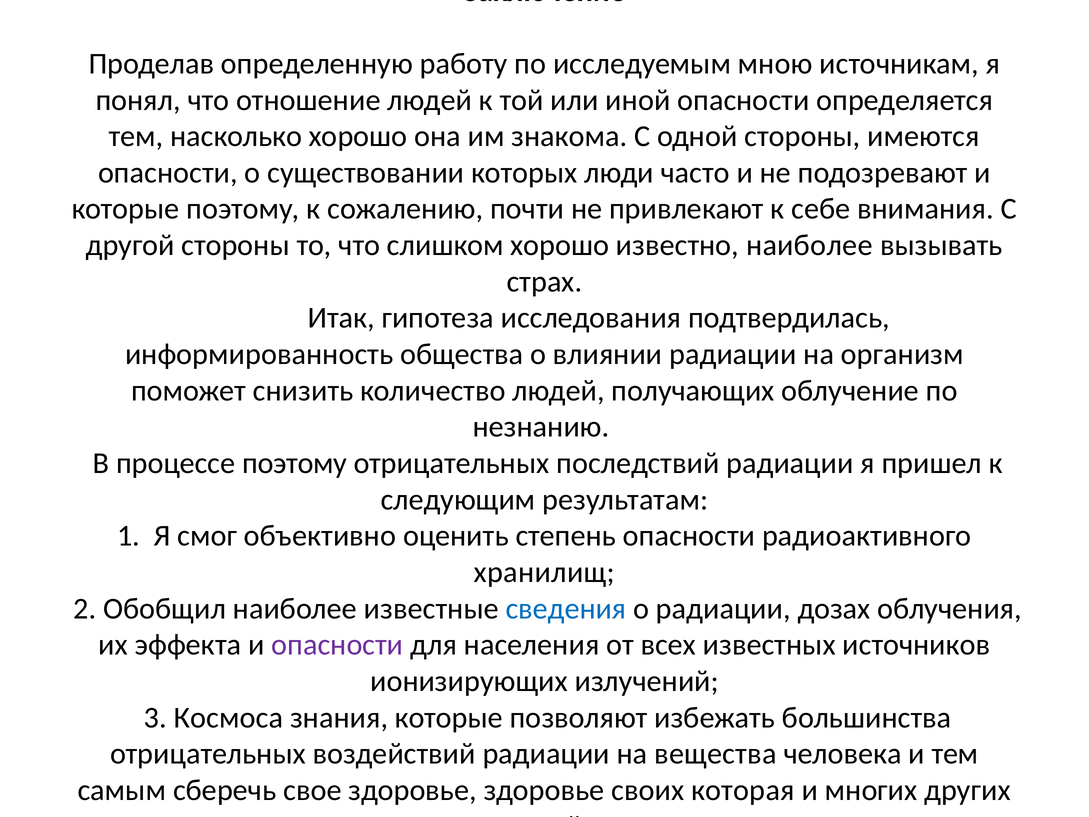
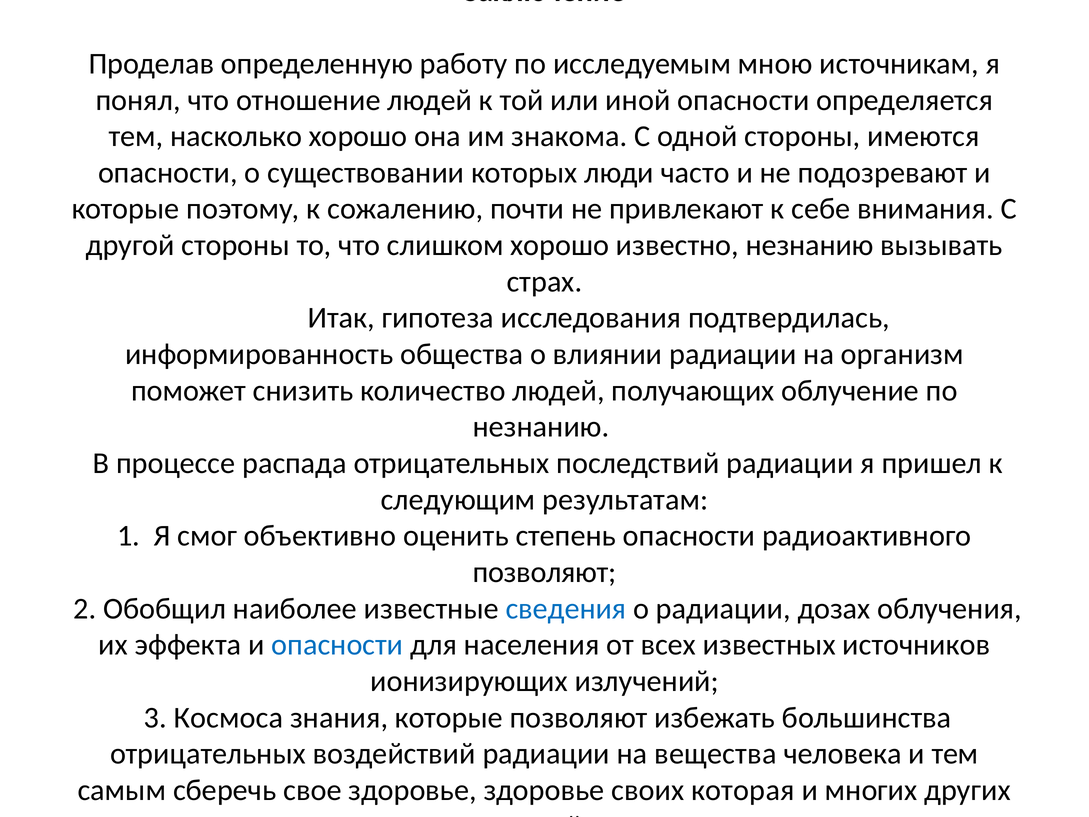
известно наиболее: наиболее -> незнанию
процессе поэтому: поэтому -> распада
хранилищ at (544, 572): хранилищ -> позволяют
опасности at (337, 645) colour: purple -> blue
